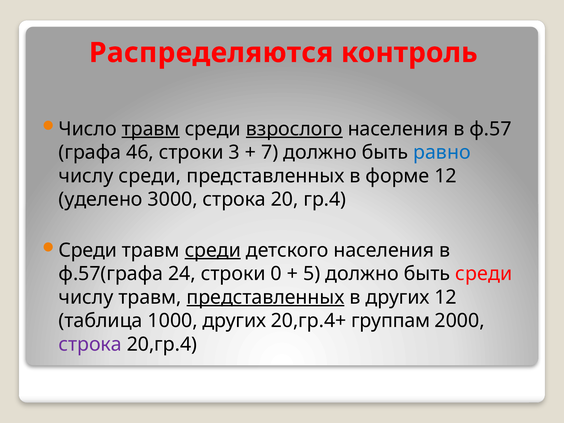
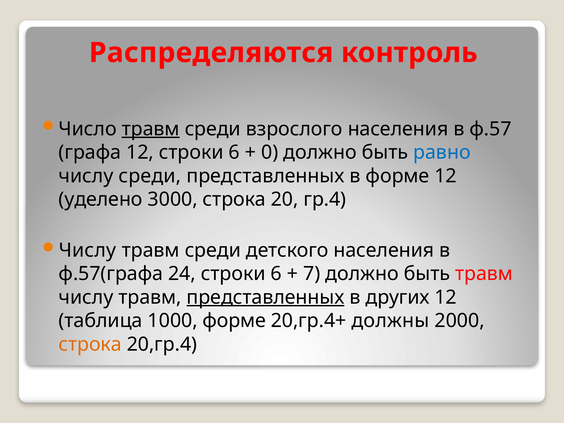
взрослого underline: present -> none
графа 46: 46 -> 12
3 at (234, 152): 3 -> 6
7: 7 -> 0
Среди at (88, 250): Среди -> Числу
среди at (213, 250) underline: present -> none
24 строки 0: 0 -> 6
5: 5 -> 7
быть среди: среди -> травм
1000 других: других -> форме
группам: группам -> должны
строка at (90, 344) colour: purple -> orange
